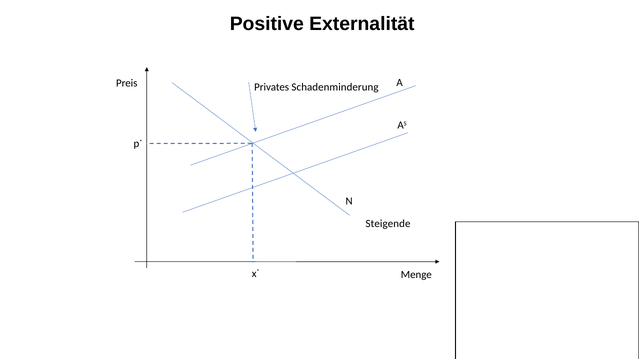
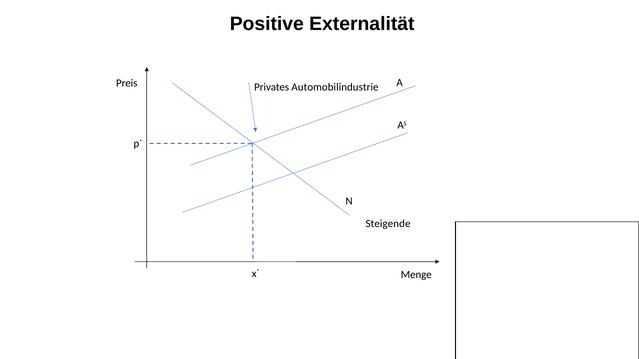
Schadenminderung: Schadenminderung -> Automobilindustrie
